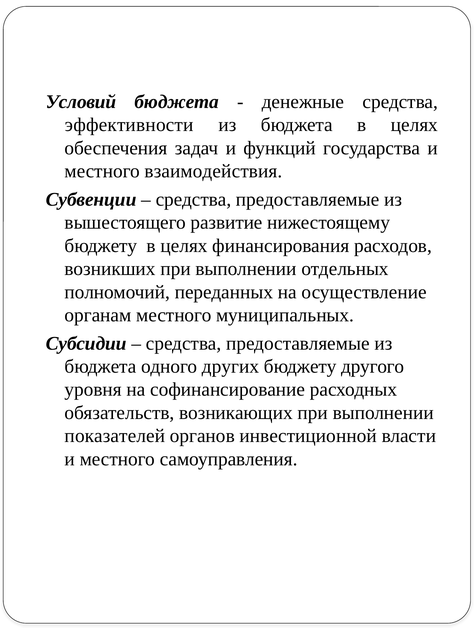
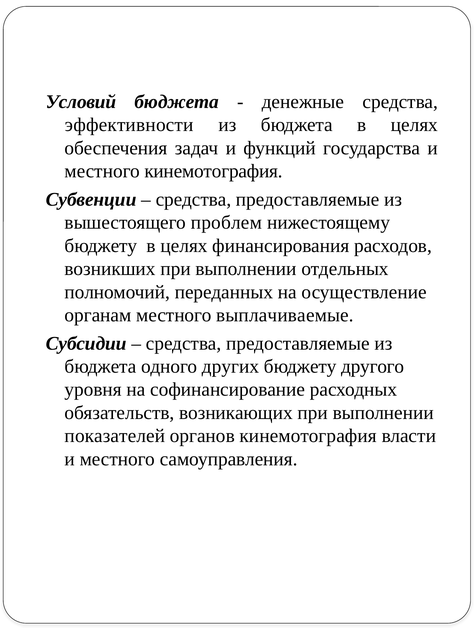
местного взаимодействия: взаимодействия -> кинемотография
развитие: развитие -> проблем
муниципальных: муниципальных -> выплачиваемые
органов инвестиционной: инвестиционной -> кинемотография
